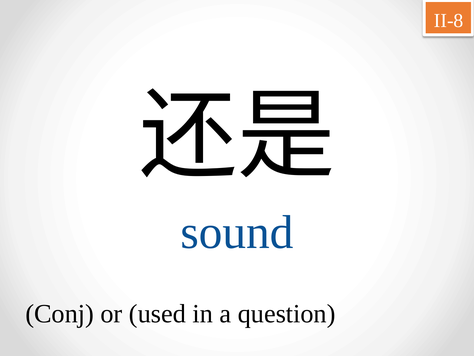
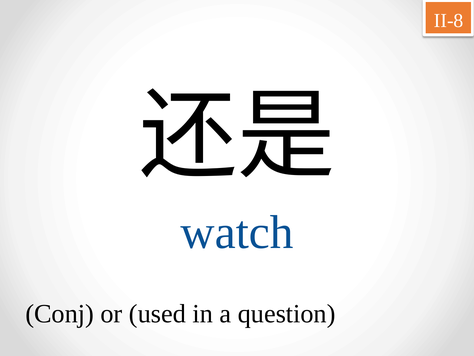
sound: sound -> watch
